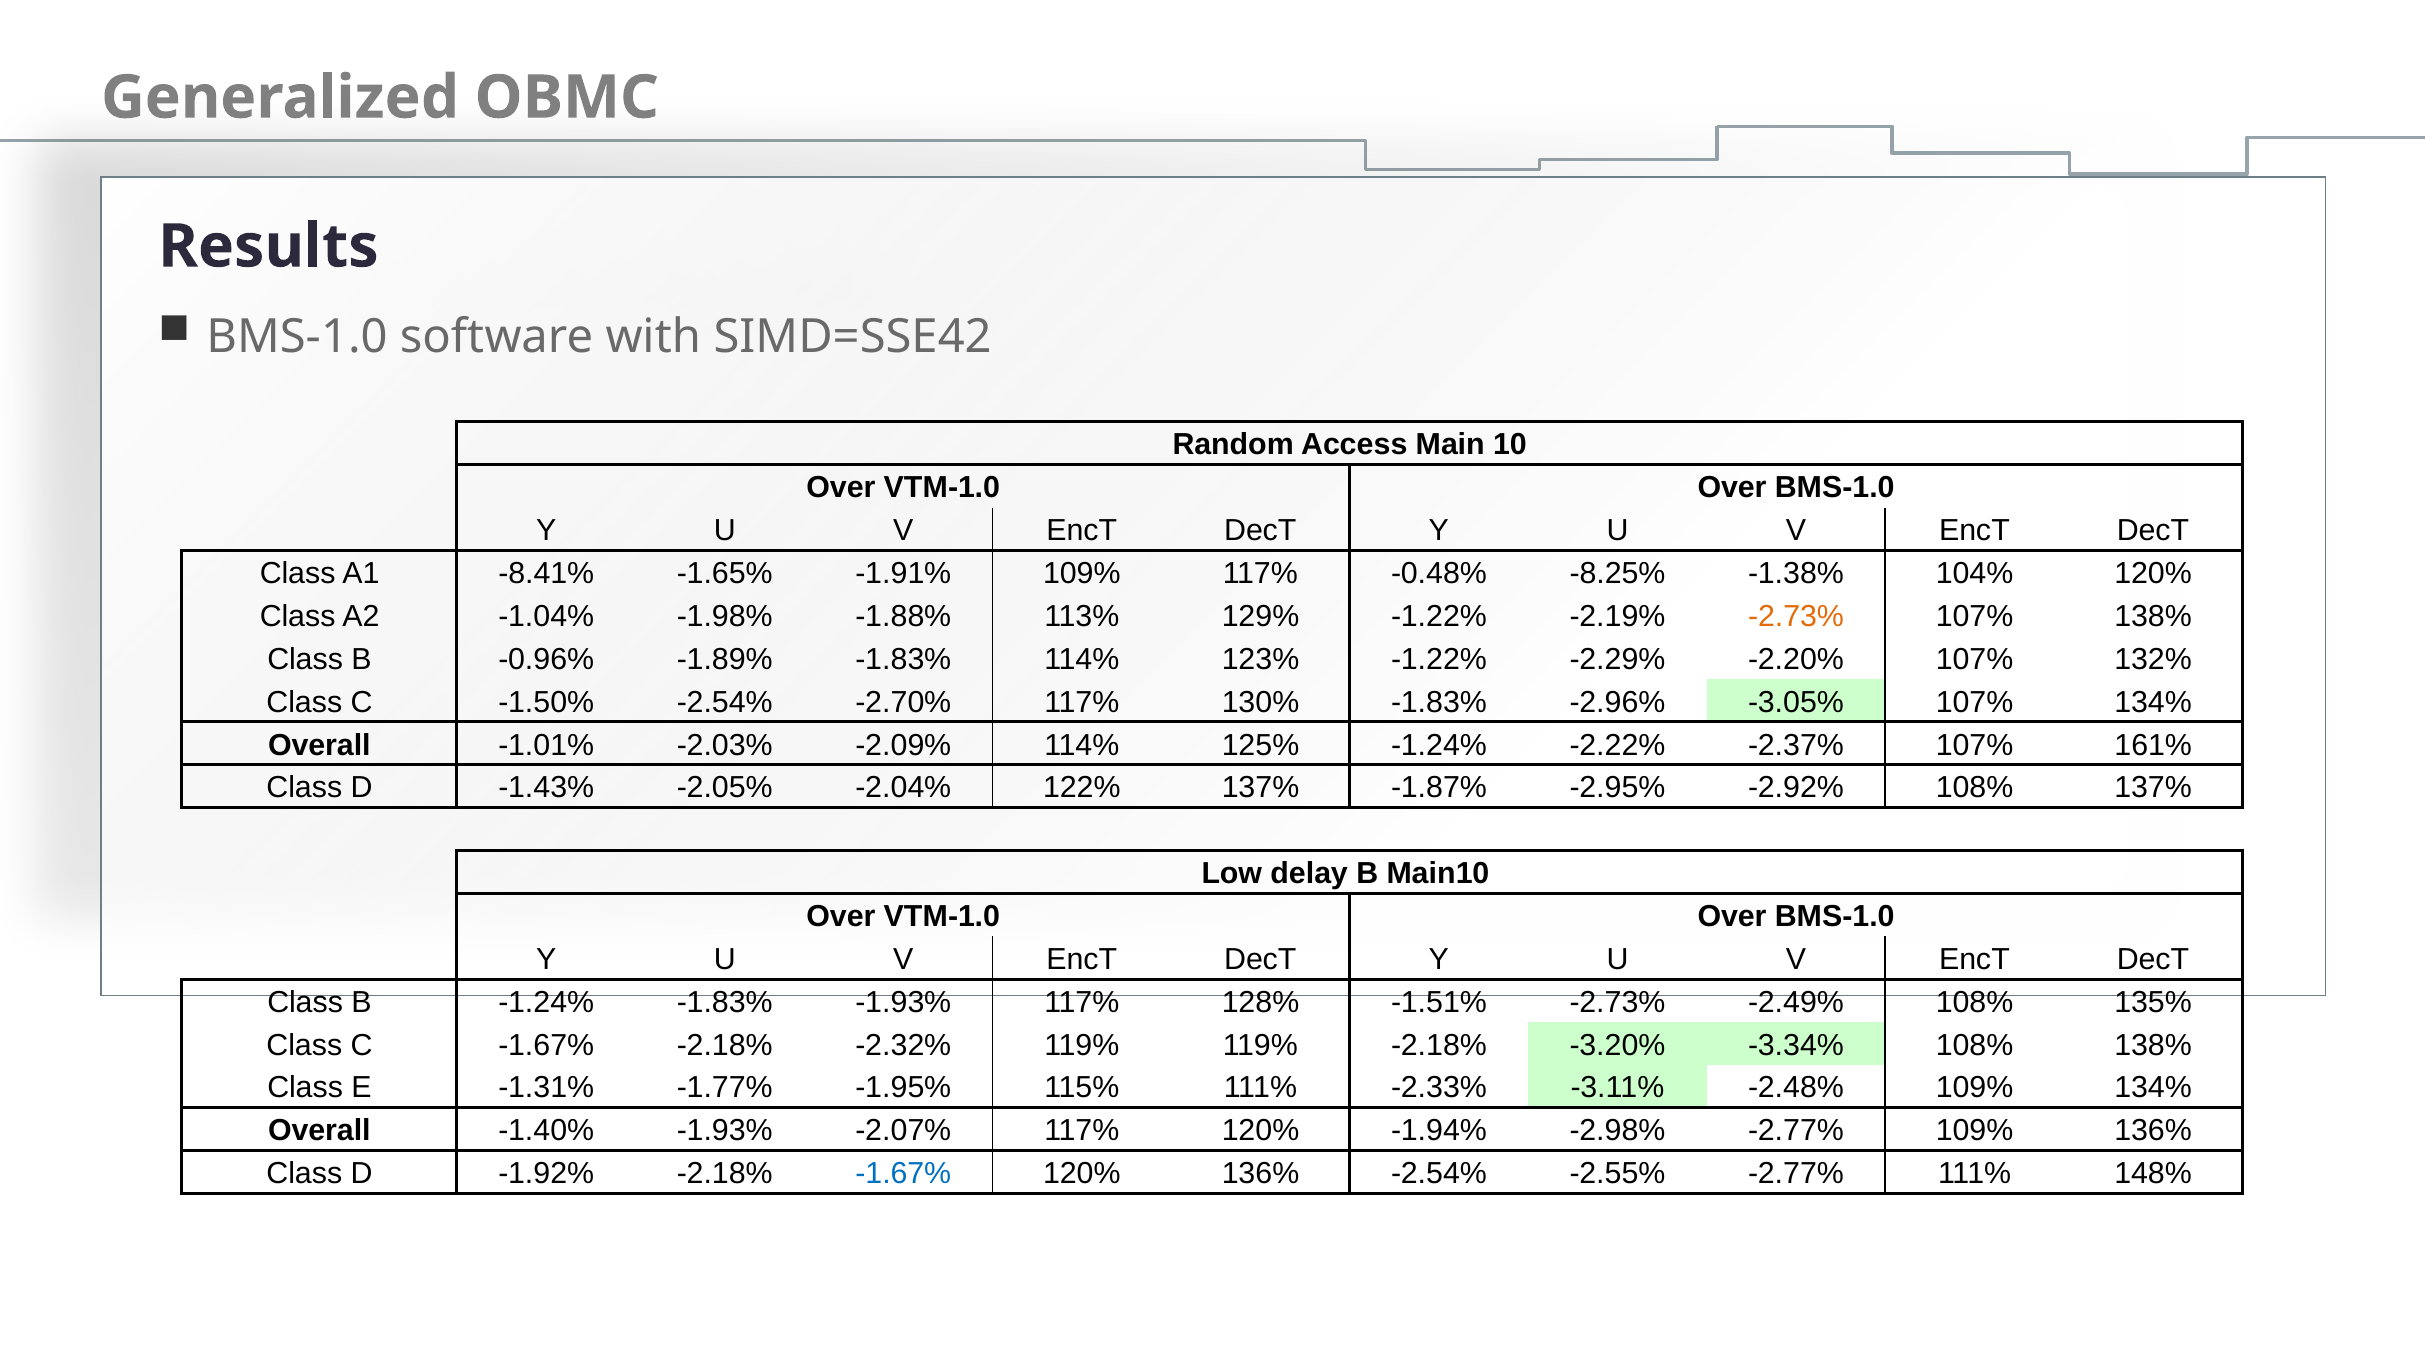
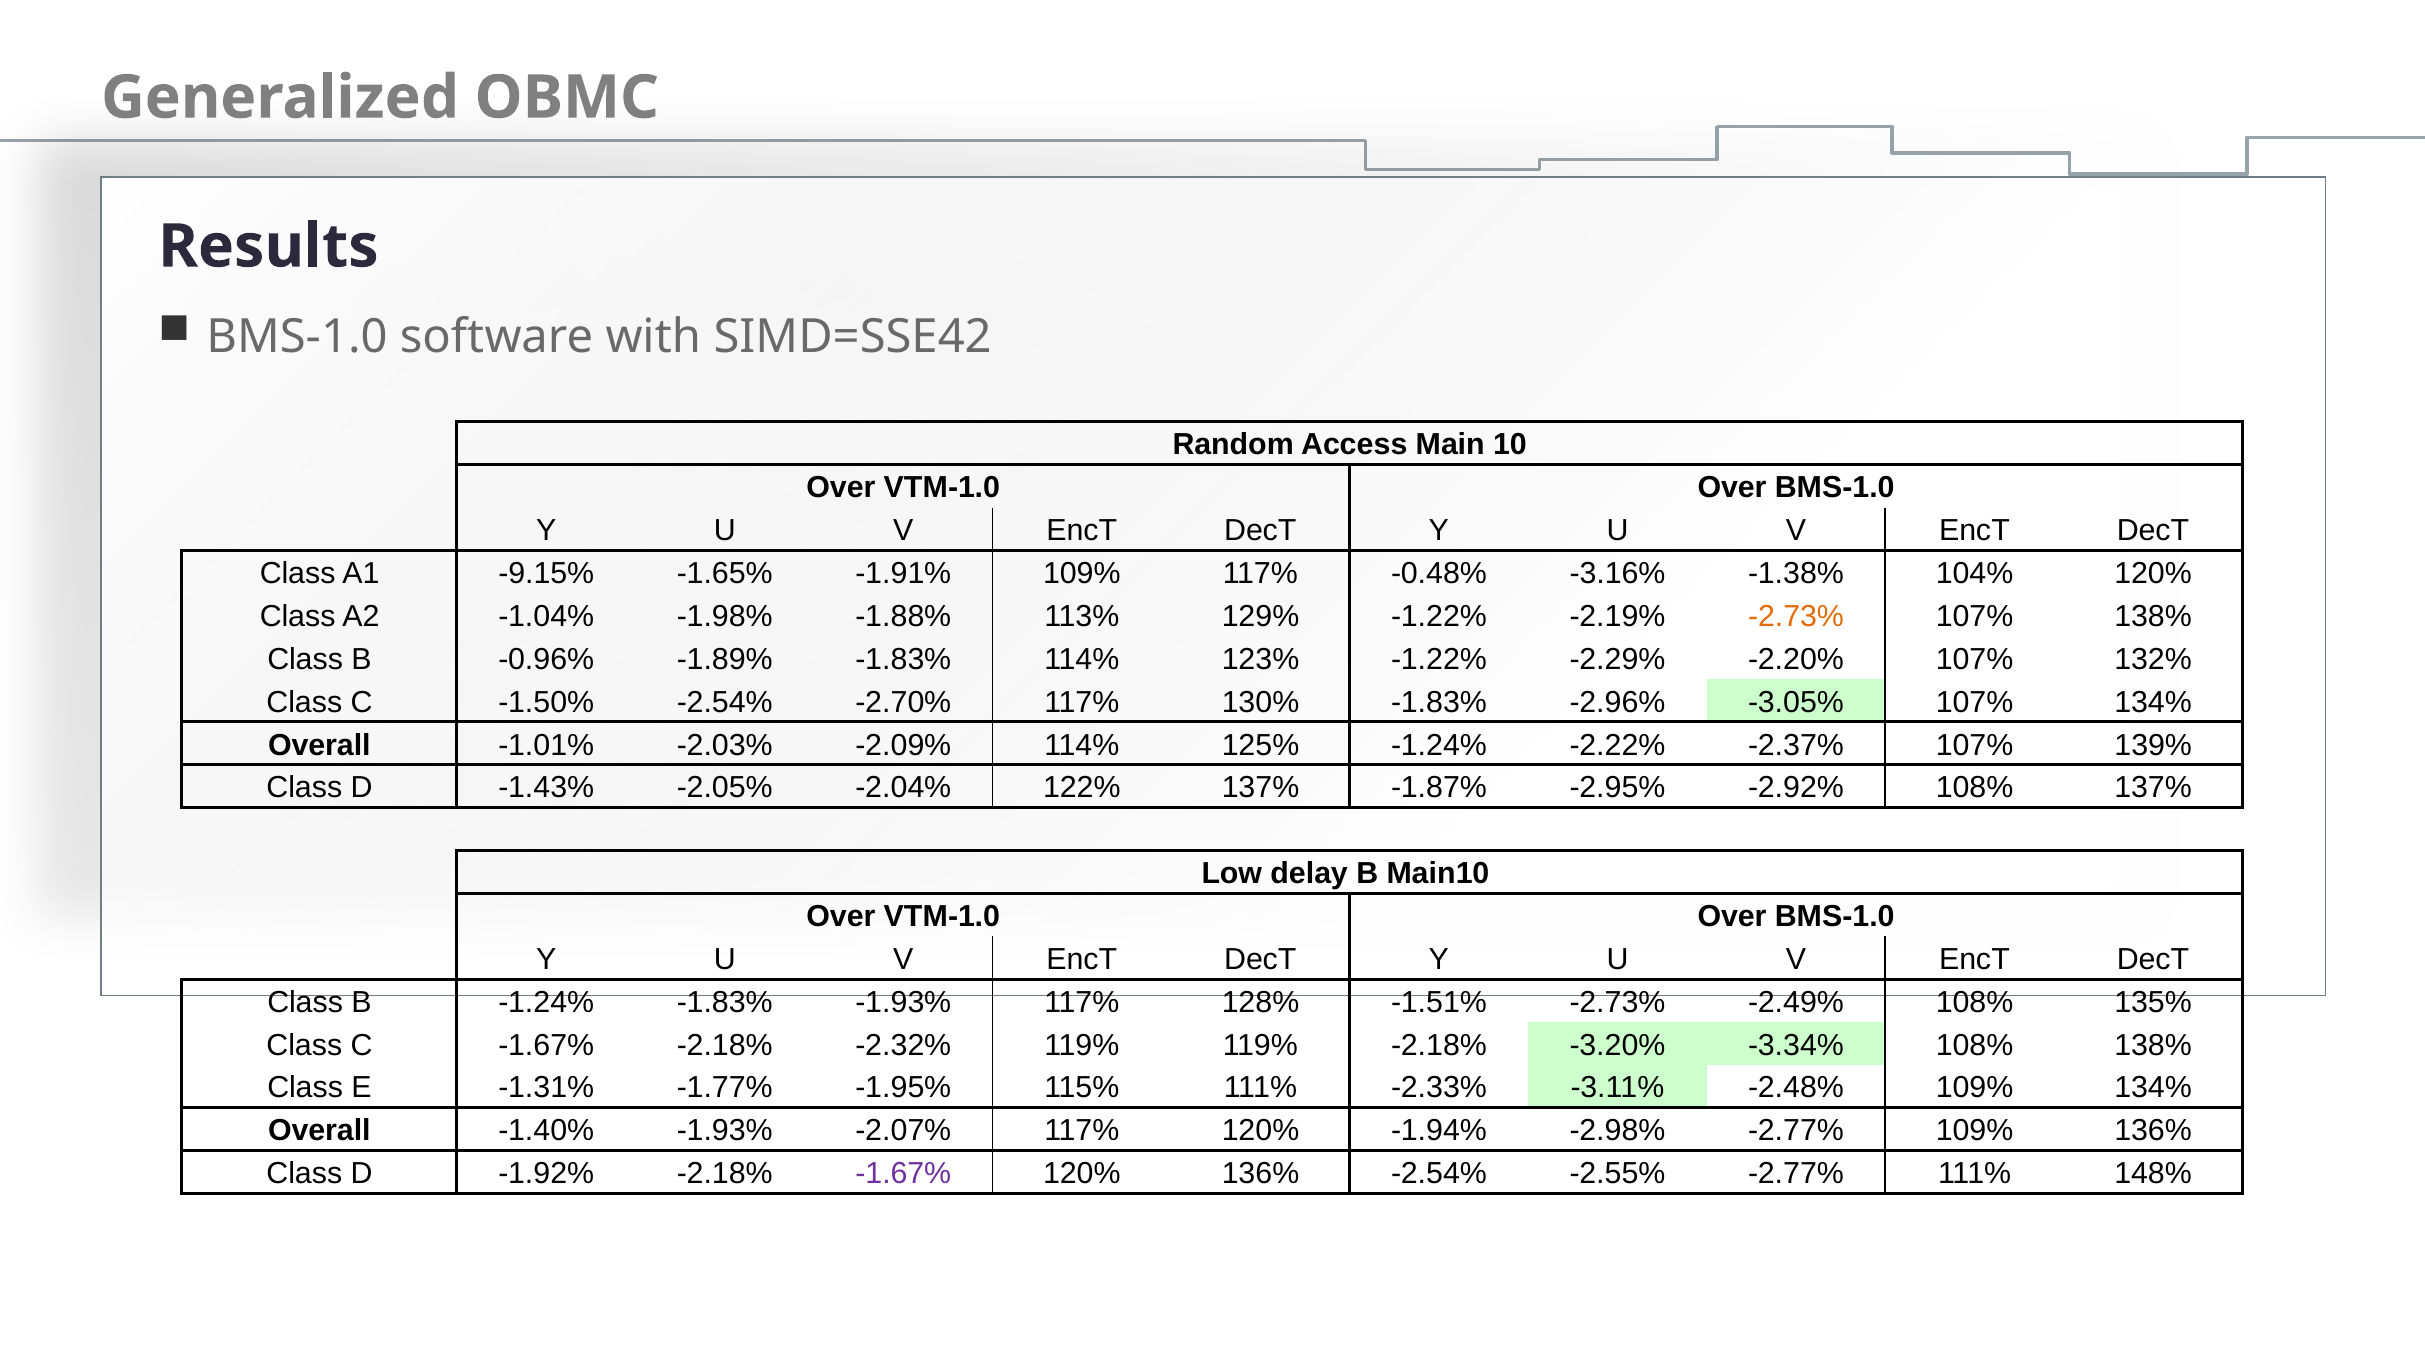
-8.41%: -8.41% -> -9.15%
-8.25%: -8.25% -> -3.16%
161%: 161% -> 139%
-1.67% at (903, 1174) colour: blue -> purple
